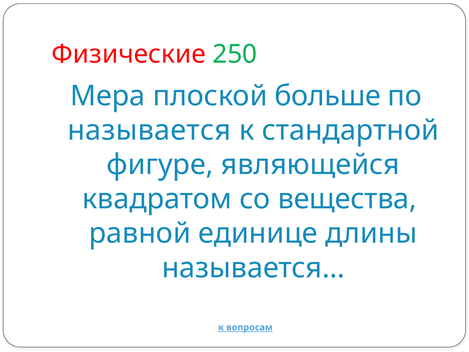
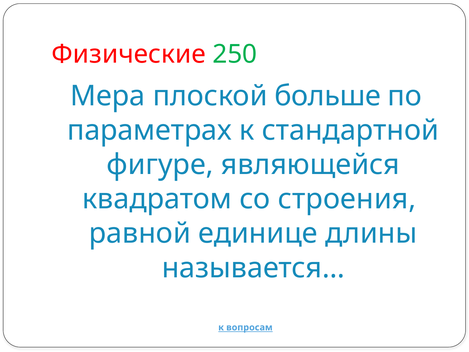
называется: называется -> параметрах
вещества: вещества -> строения
